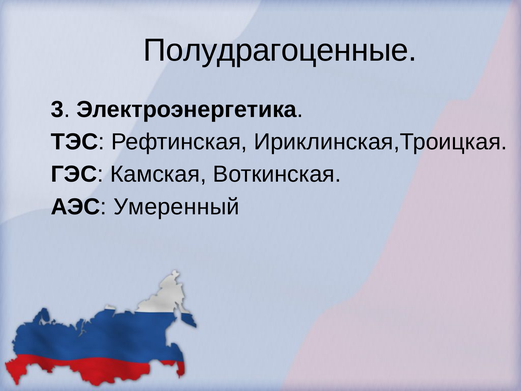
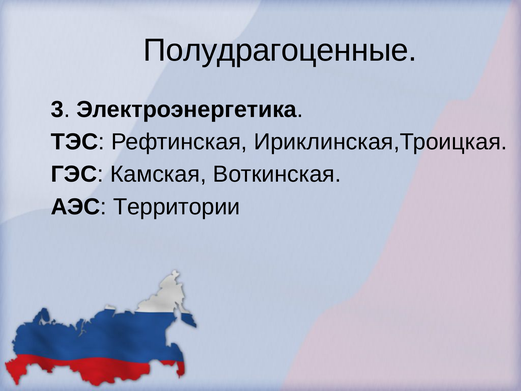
Умеренный: Умеренный -> Территории
